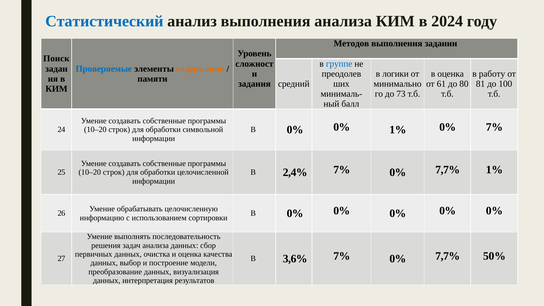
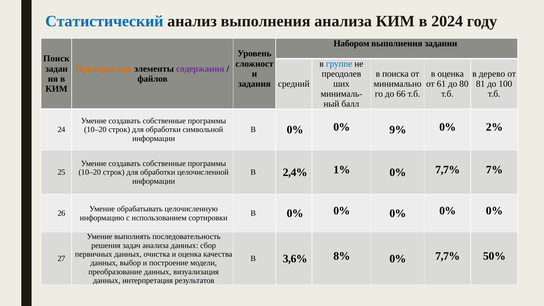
Методов: Методов -> Набором
Проверяемые colour: blue -> orange
содержания colour: orange -> purple
логики: логики -> поиска
работу: работу -> дерево
памяти: памяти -> файлов
73: 73 -> 66
0% 1%: 1% -> 9%
0% 7%: 7% -> 2%
2,4% 7%: 7% -> 1%
7,7% 1%: 1% -> 7%
3,6% 7%: 7% -> 8%
